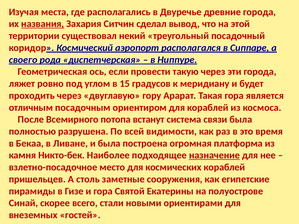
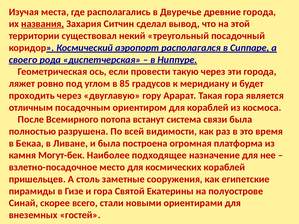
15: 15 -> 85
Никто-бек: Никто-бек -> Могут-бек
назначение underline: present -> none
